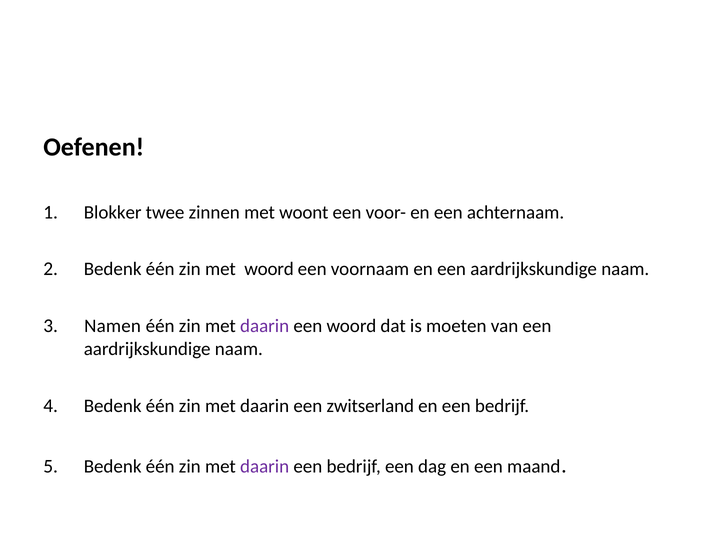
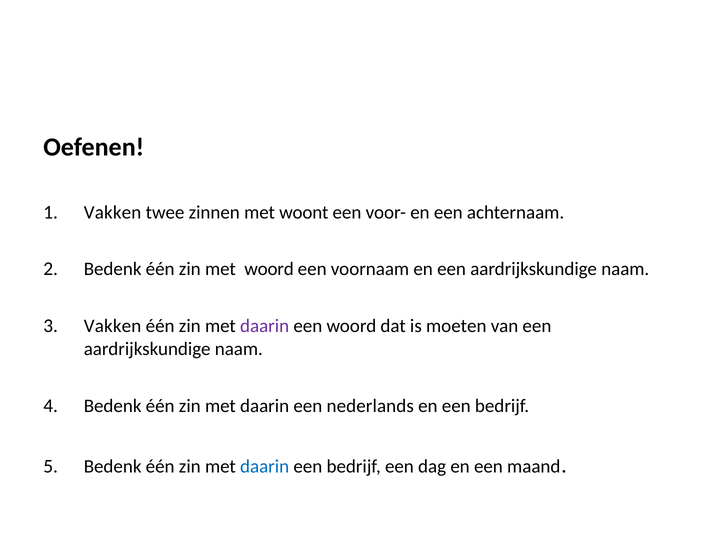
Blokker at (113, 212): Blokker -> Vakken
Namen at (113, 326): Namen -> Vakken
zwitserland: zwitserland -> nederlands
daarin at (265, 466) colour: purple -> blue
